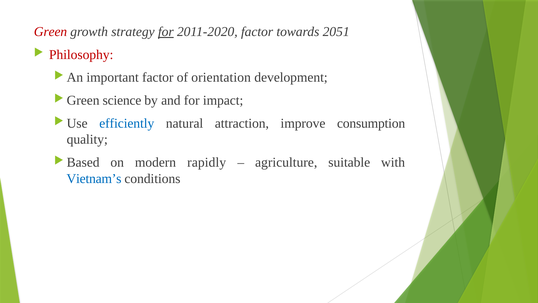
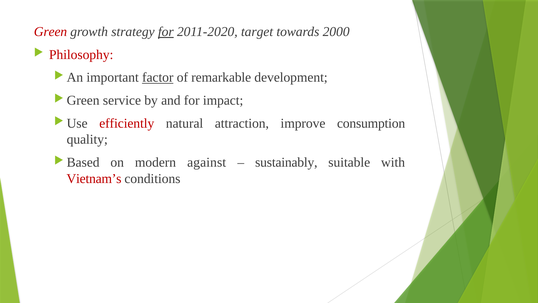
2011-2020 factor: factor -> target
2051: 2051 -> 2000
factor at (158, 77) underline: none -> present
orientation: orientation -> remarkable
science: science -> service
efficiently colour: blue -> red
rapidly: rapidly -> against
agriculture: agriculture -> sustainably
Vietnam’s colour: blue -> red
